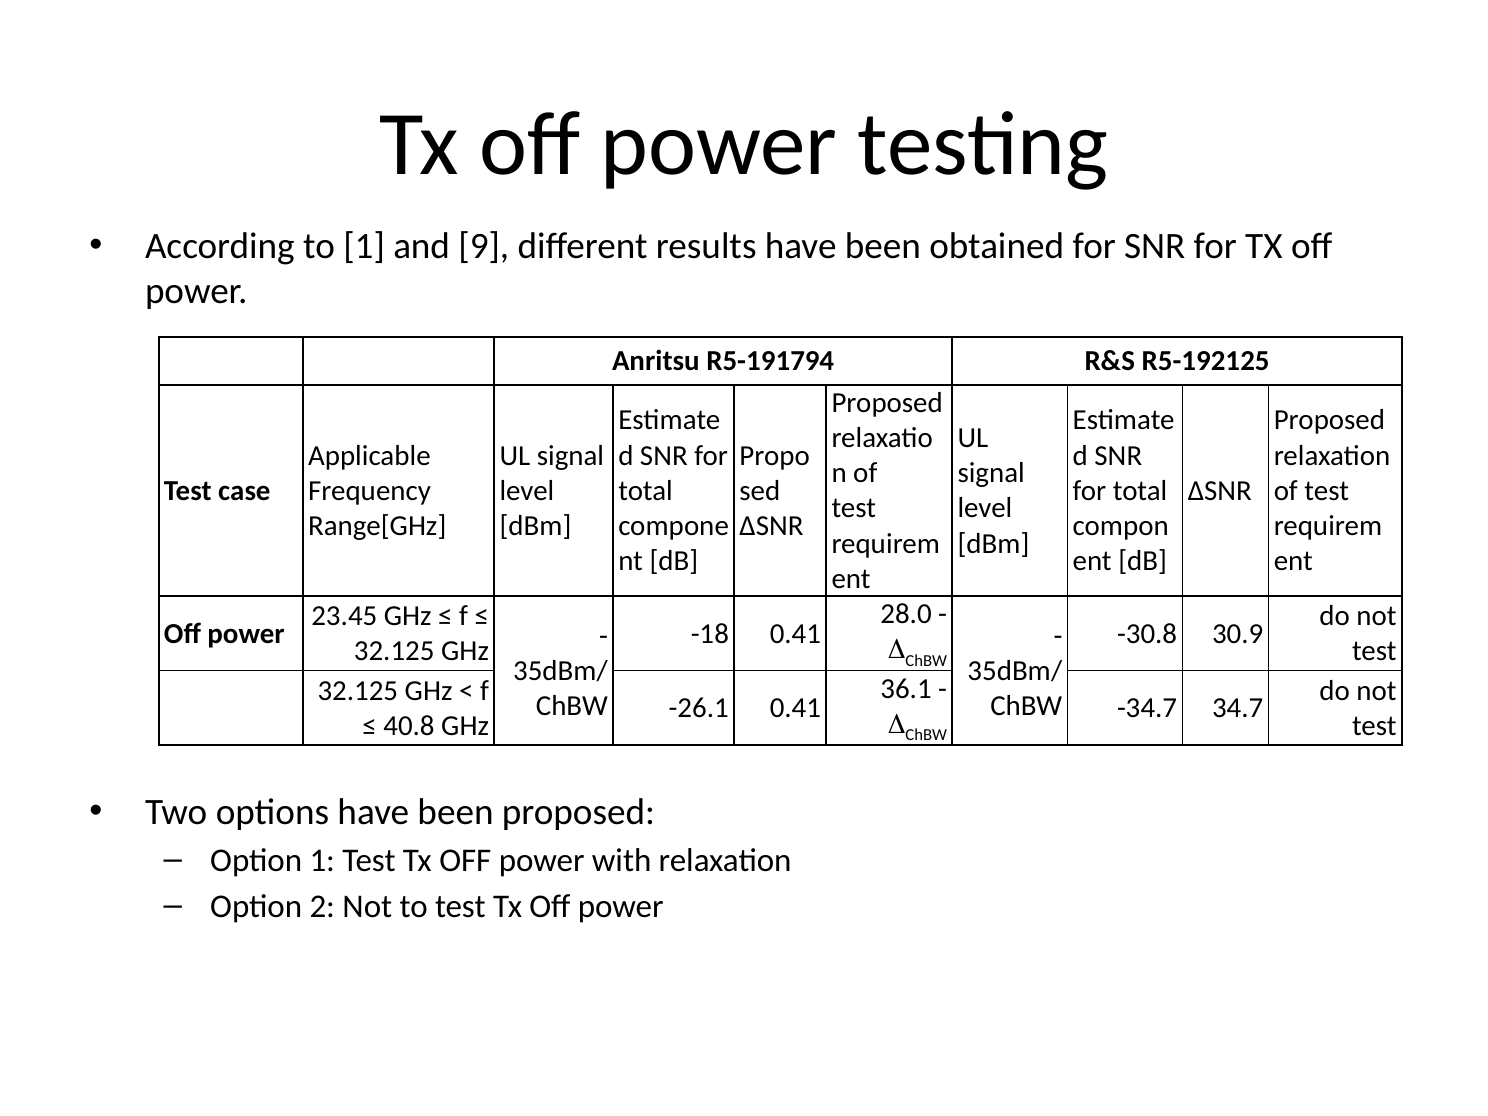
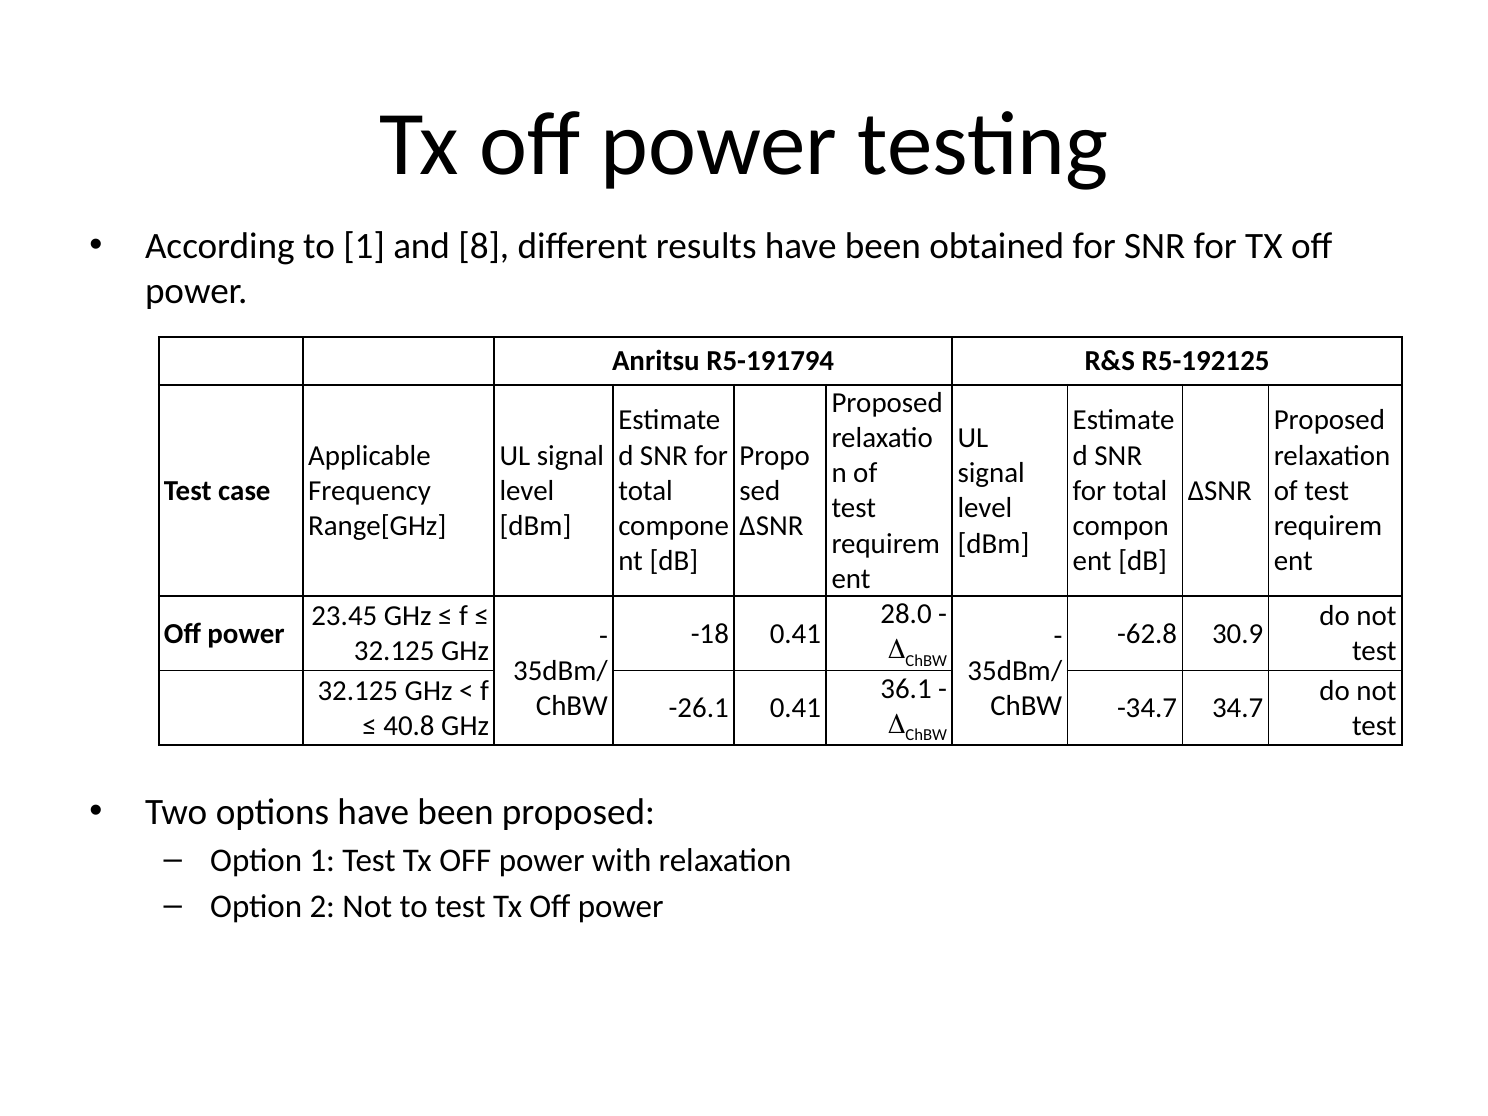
9: 9 -> 8
-30.8: -30.8 -> -62.8
